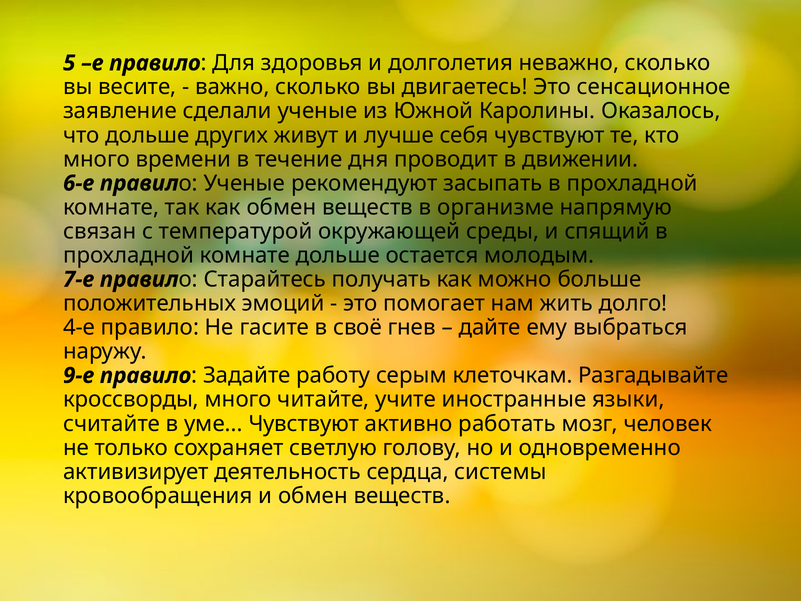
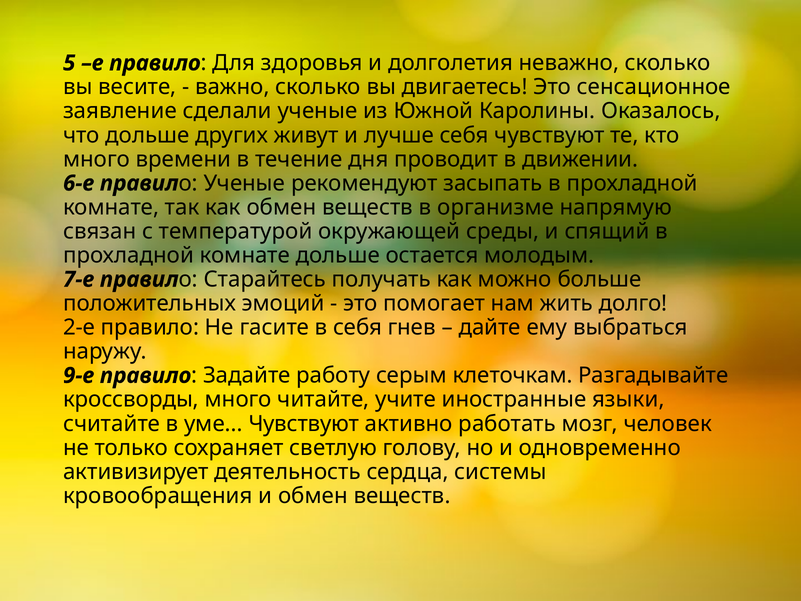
4-е: 4-е -> 2-е
в своё: своё -> себя
